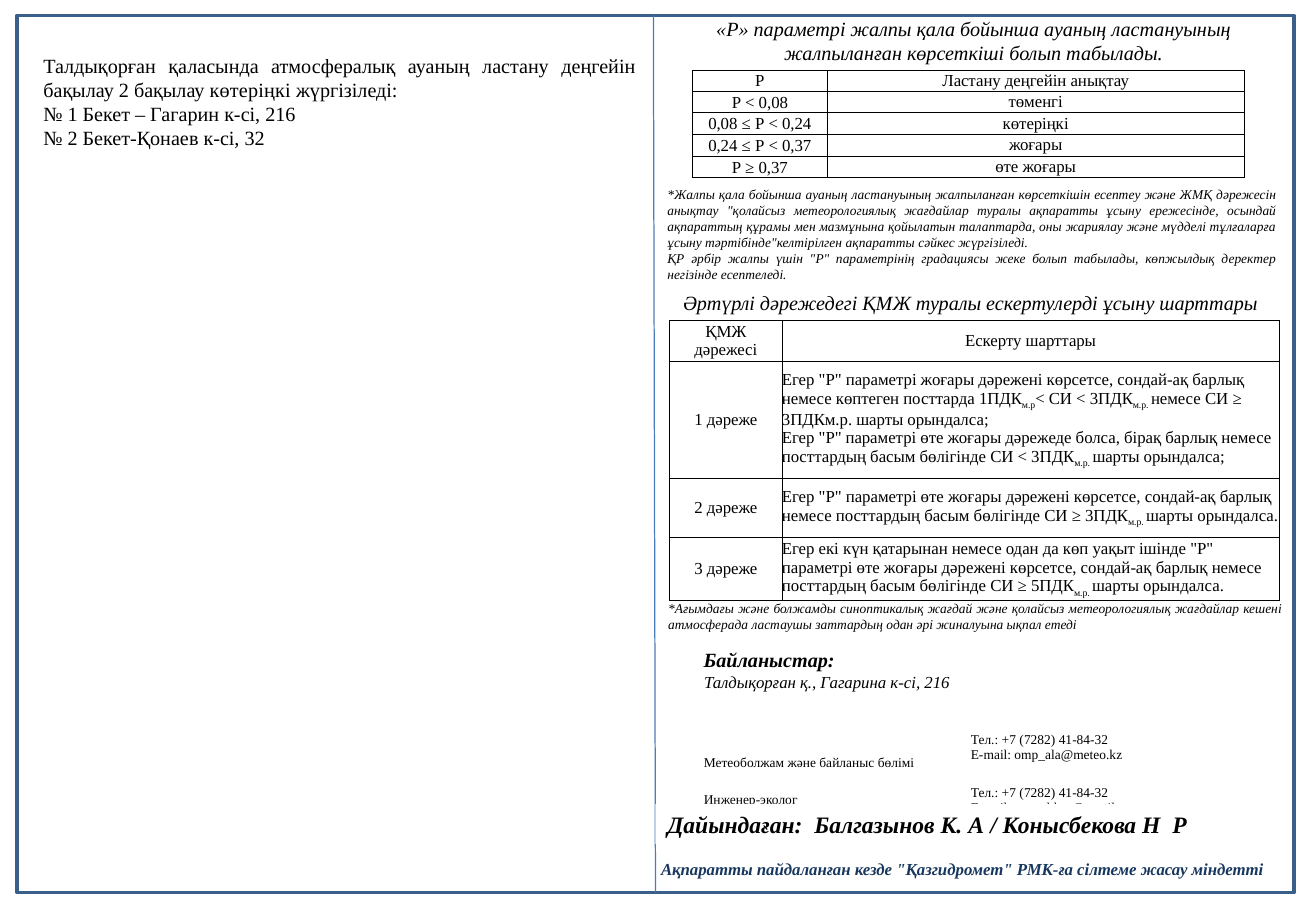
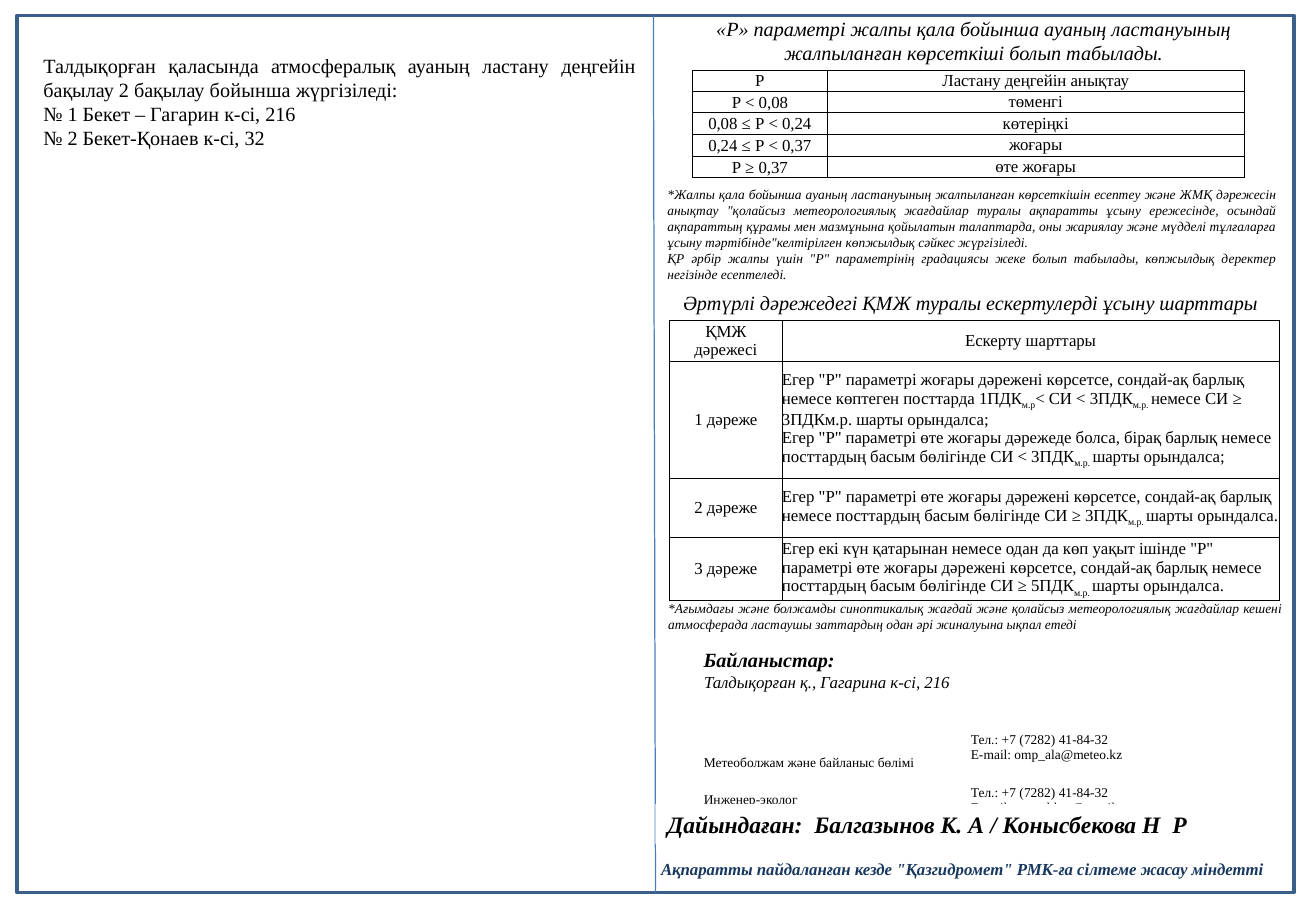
бақылау көтеріңкі: көтеріңкі -> бойынша
тәртібінде"келтірілген ақпаратты: ақпаратты -> көпжылдық
